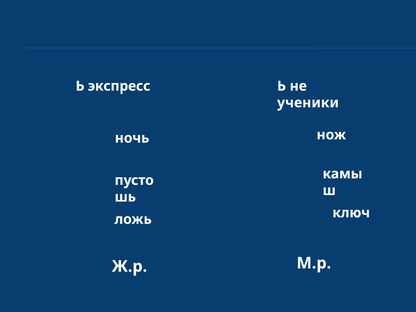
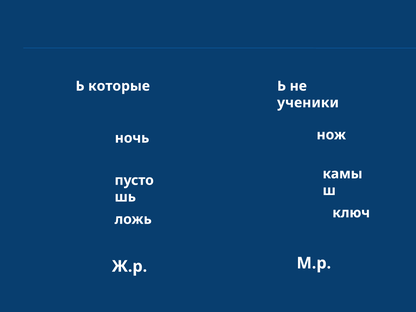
экспресс: экспресс -> которые
